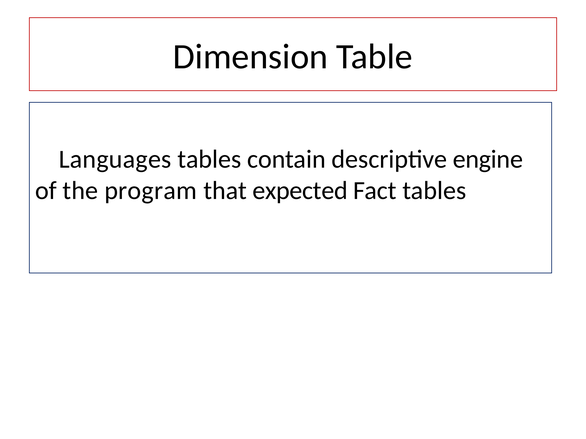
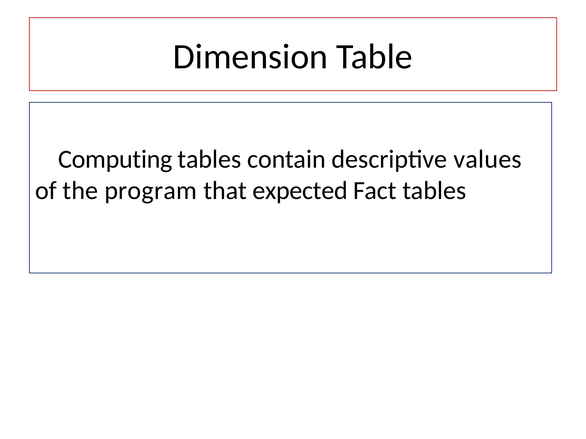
Languages: Languages -> Computing
engine: engine -> values
